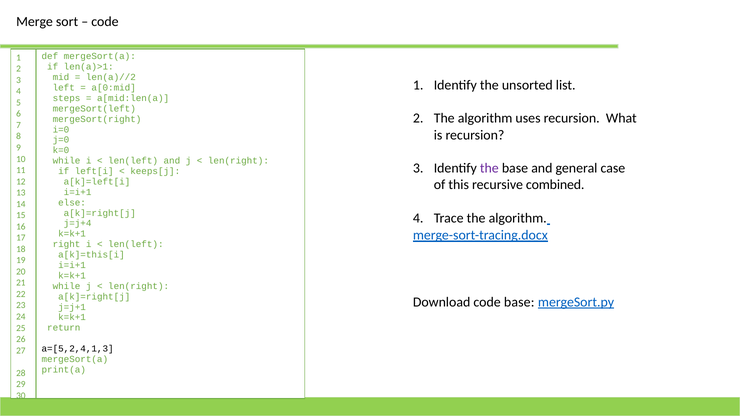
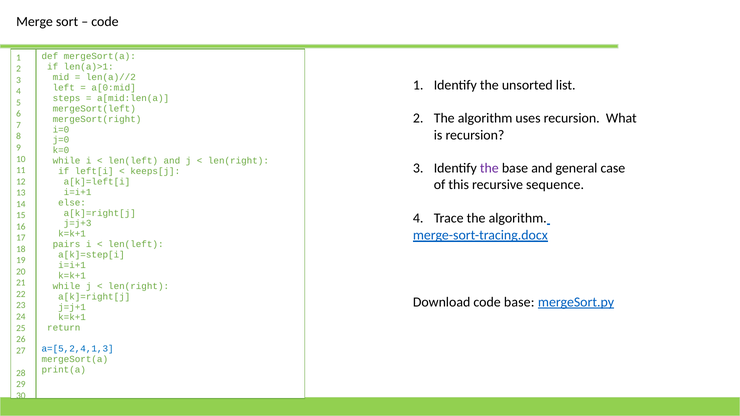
combined: combined -> sequence
j=j+4: j=j+4 -> j=j+3
right: right -> pairs
a[k]=this[i: a[k]=this[i -> a[k]=step[i
a=[5,2,4,1,3 colour: black -> blue
